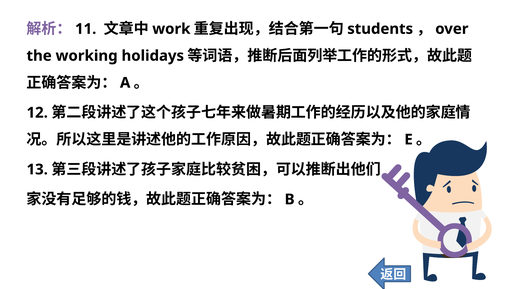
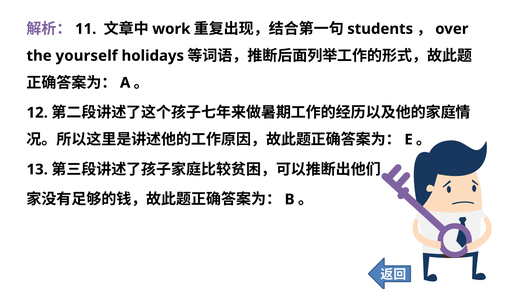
working: working -> yourself
